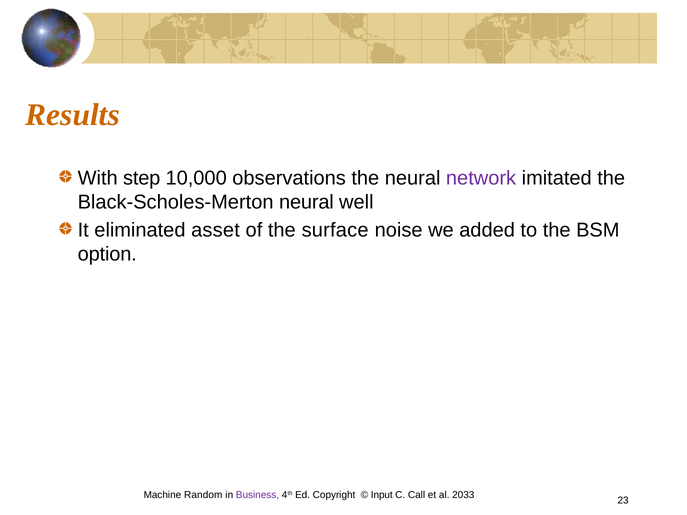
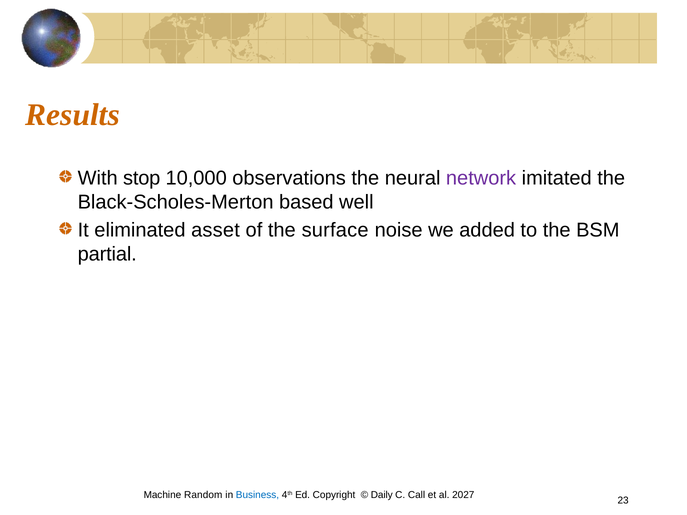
step: step -> stop
Black-Scholes-Merton neural: neural -> based
option: option -> partial
Business colour: purple -> blue
Input: Input -> Daily
2033: 2033 -> 2027
